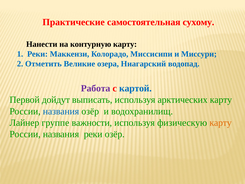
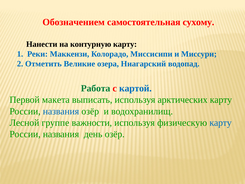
Практические: Практические -> Обозначением
Работа colour: purple -> green
дойдут: дойдут -> макета
Лайнер: Лайнер -> Лесной
карту at (221, 123) colour: orange -> blue
названия реки: реки -> день
